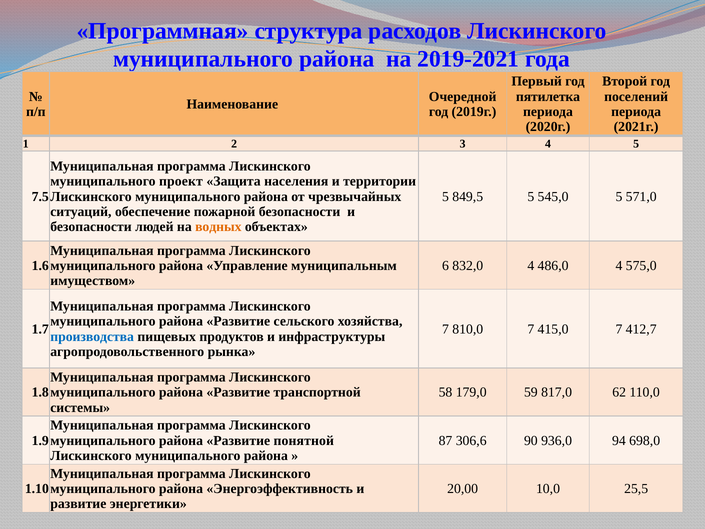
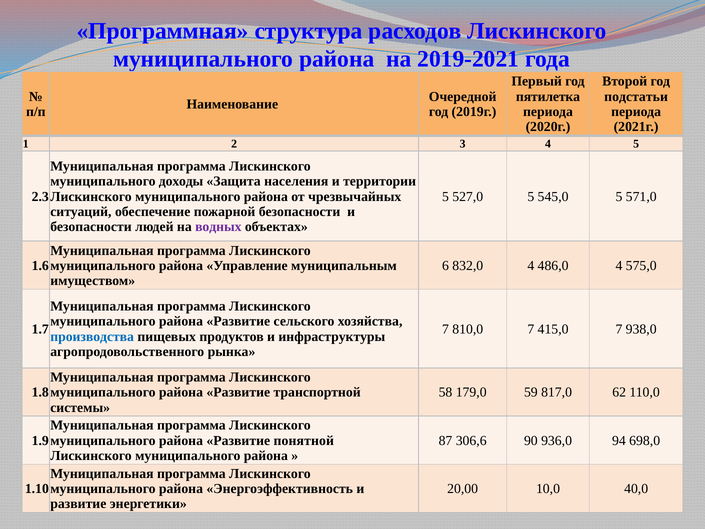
поселений: поселений -> подстатьи
проект: проект -> доходы
7.5: 7.5 -> 2.3
849,5: 849,5 -> 527,0
водных colour: orange -> purple
412,7: 412,7 -> 938,0
25,5: 25,5 -> 40,0
